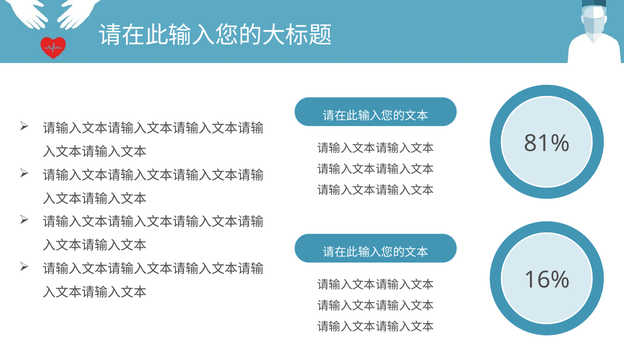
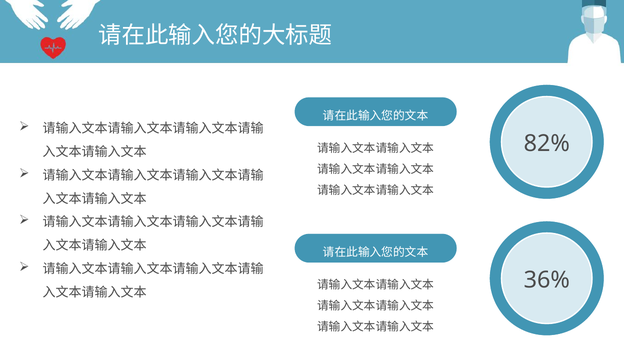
81%: 81% -> 82%
16%: 16% -> 36%
